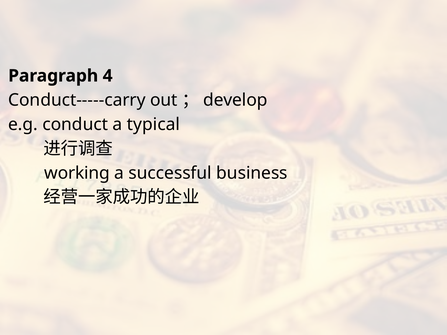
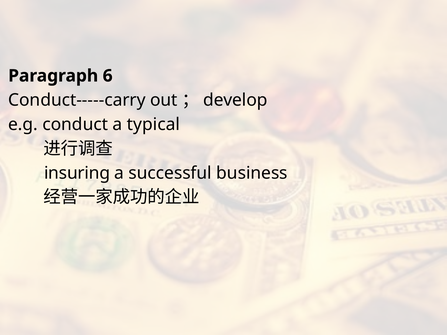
4: 4 -> 6
working: working -> insuring
